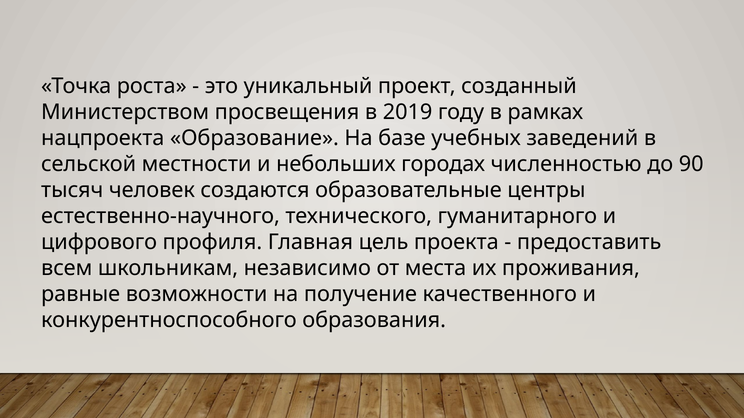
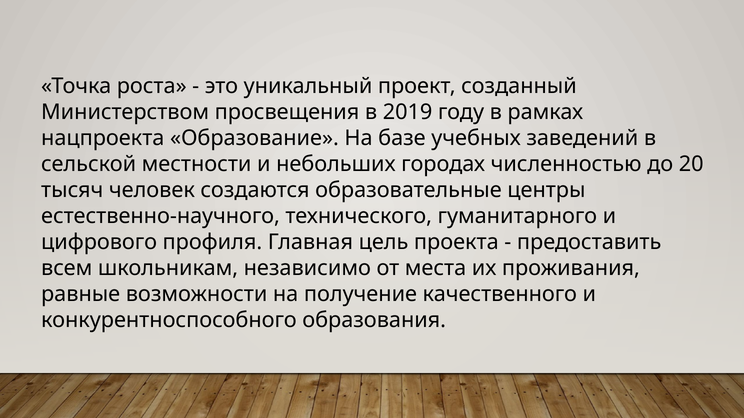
90: 90 -> 20
